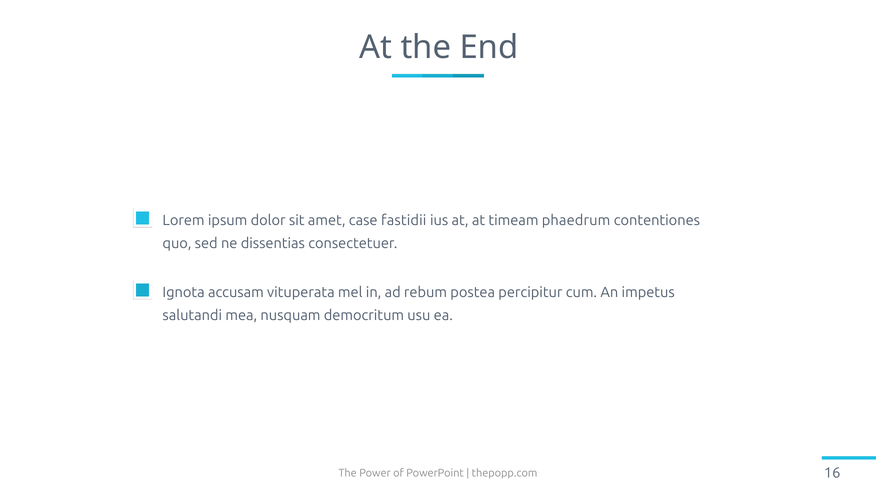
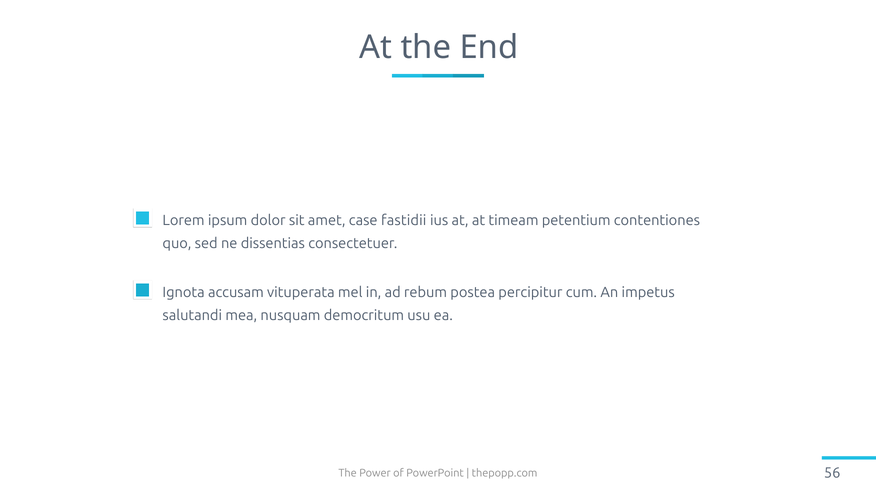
phaedrum: phaedrum -> petentium
16: 16 -> 56
